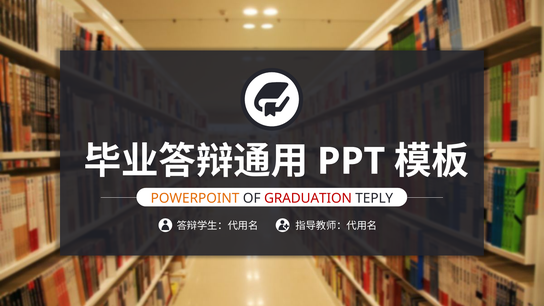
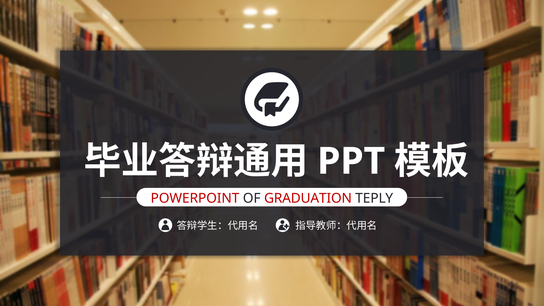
POWERPOINT colour: orange -> red
